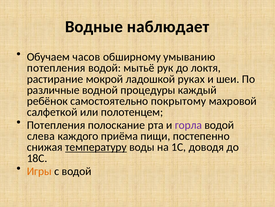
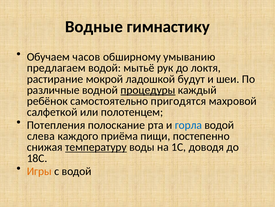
наблюдает: наблюдает -> гимнастику
потепления at (56, 68): потепления -> предлагаем
руках: руках -> будут
процедуры underline: none -> present
покрытому: покрытому -> пригодятся
горла colour: purple -> blue
